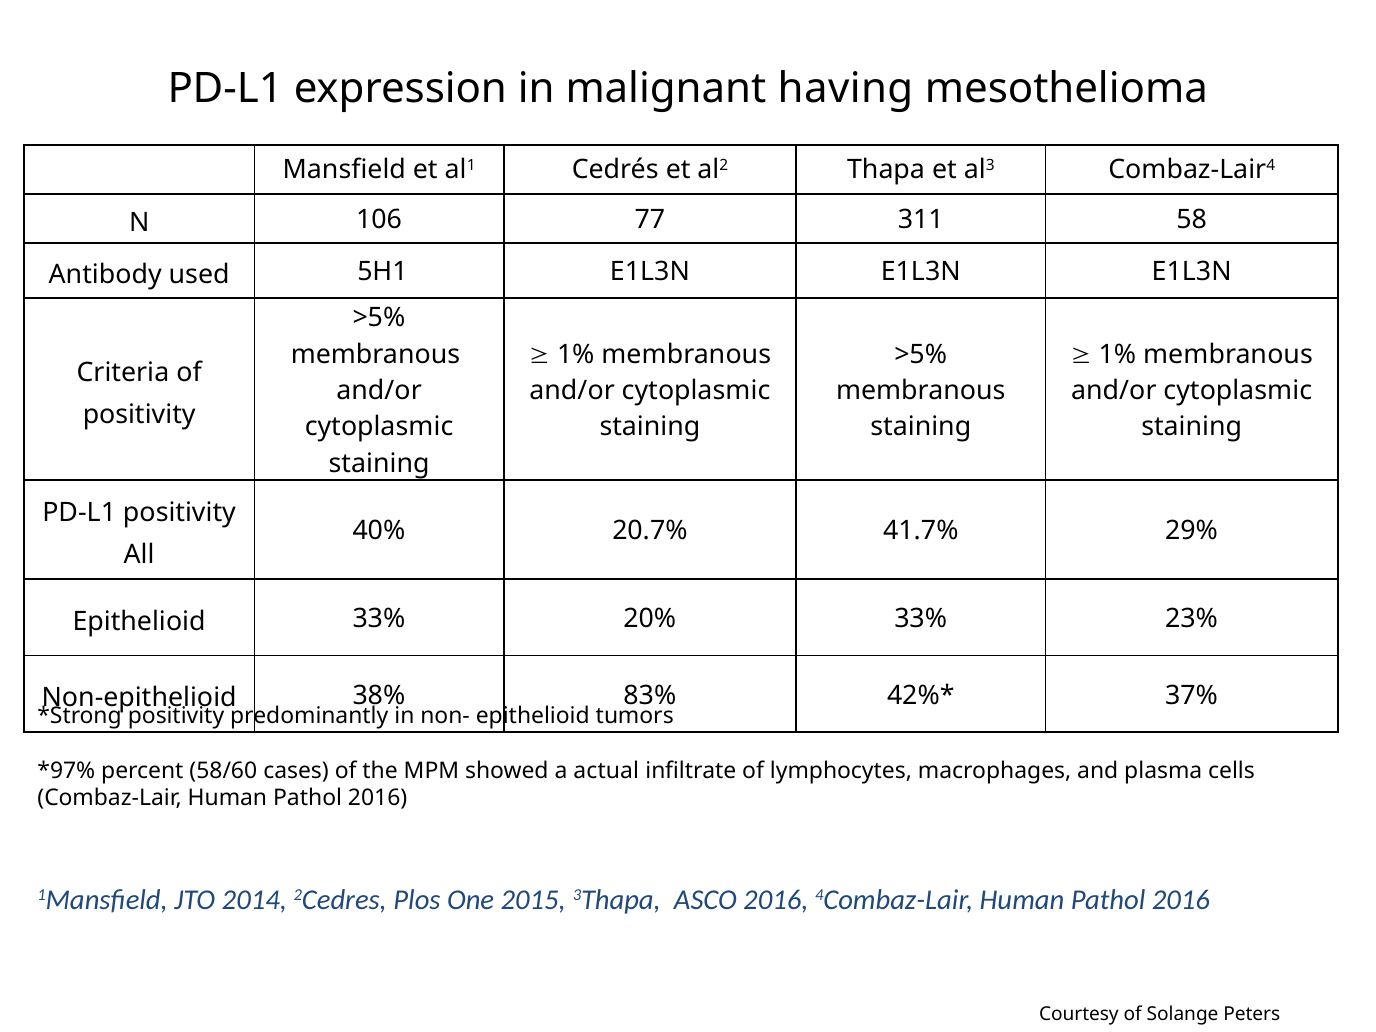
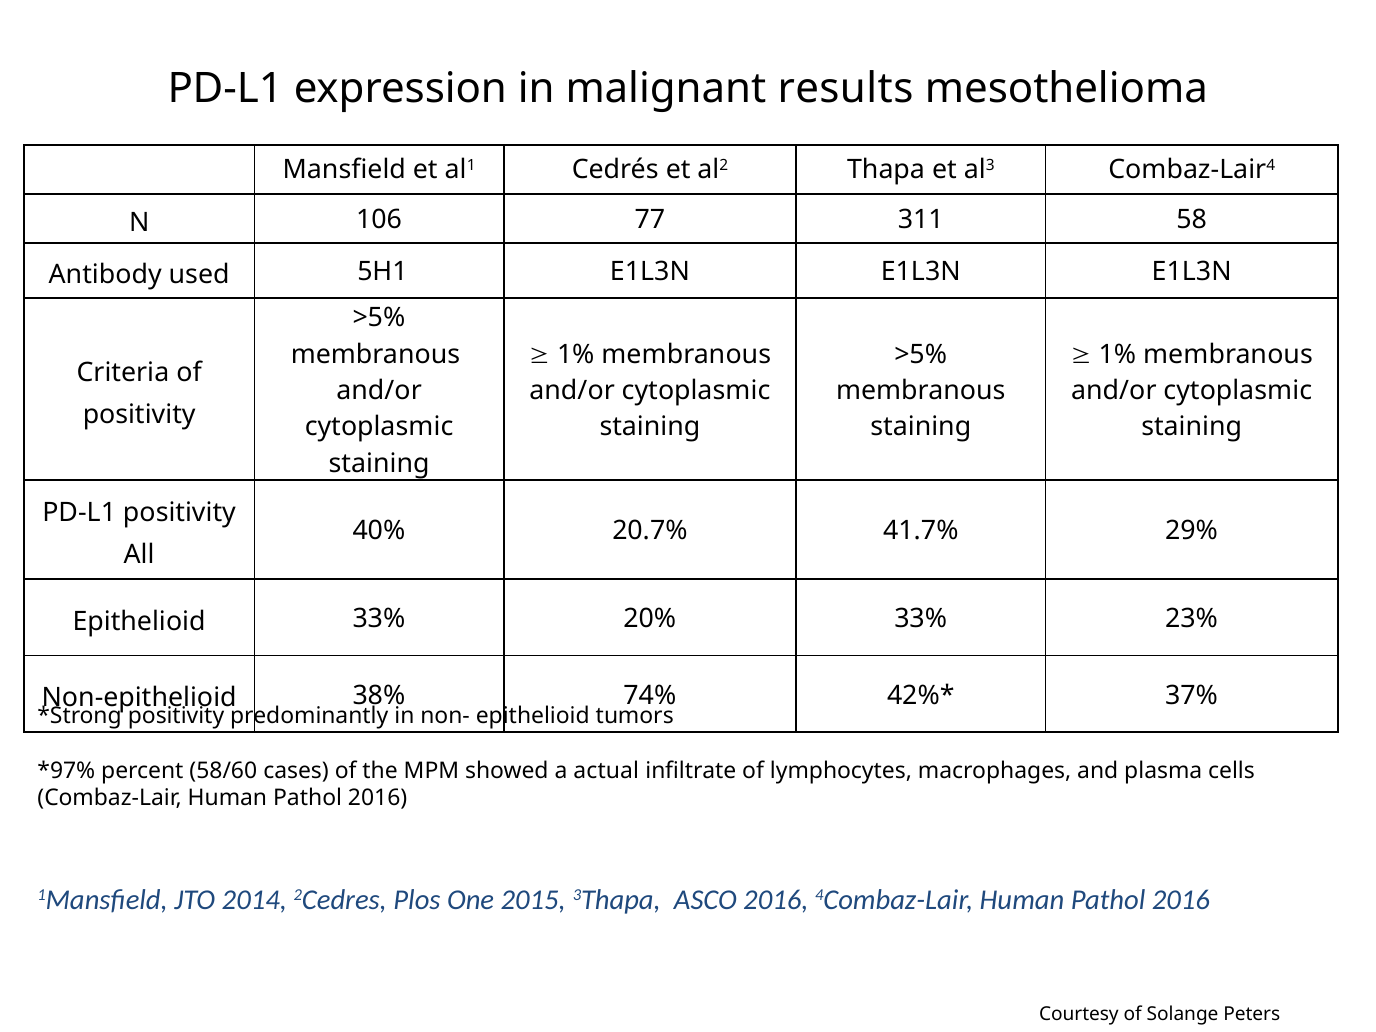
having: having -> results
83%: 83% -> 74%
